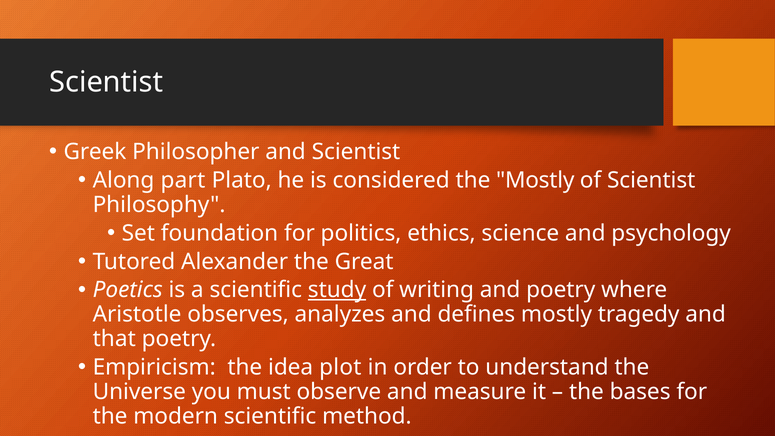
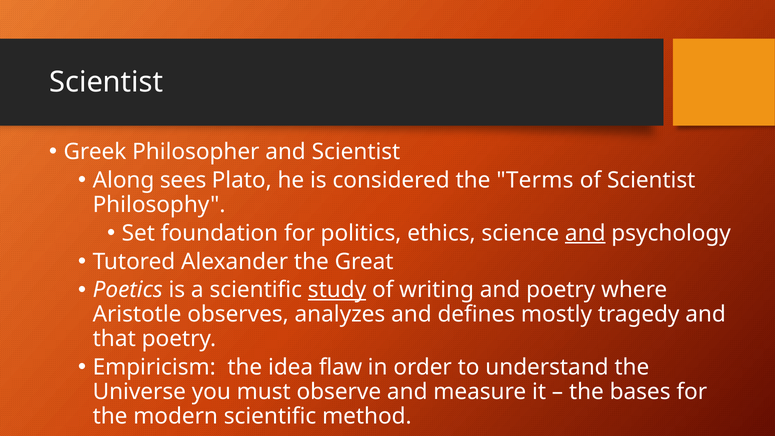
part: part -> sees
the Mostly: Mostly -> Terms
and at (585, 233) underline: none -> present
plot: plot -> flaw
